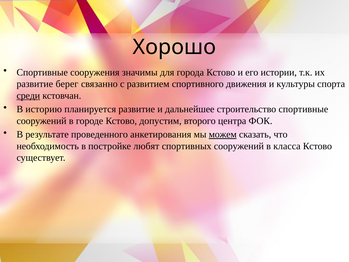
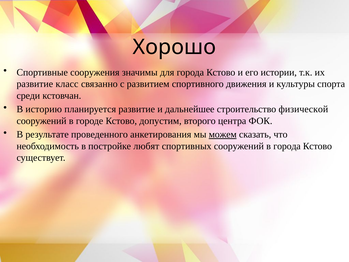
берег: берег -> класс
среди underline: present -> none
строительство спортивные: спортивные -> физической
в класса: класса -> города
